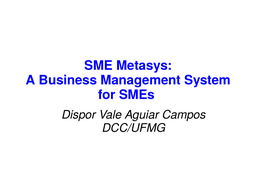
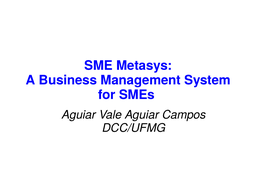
Dispor at (79, 115): Dispor -> Aguiar
